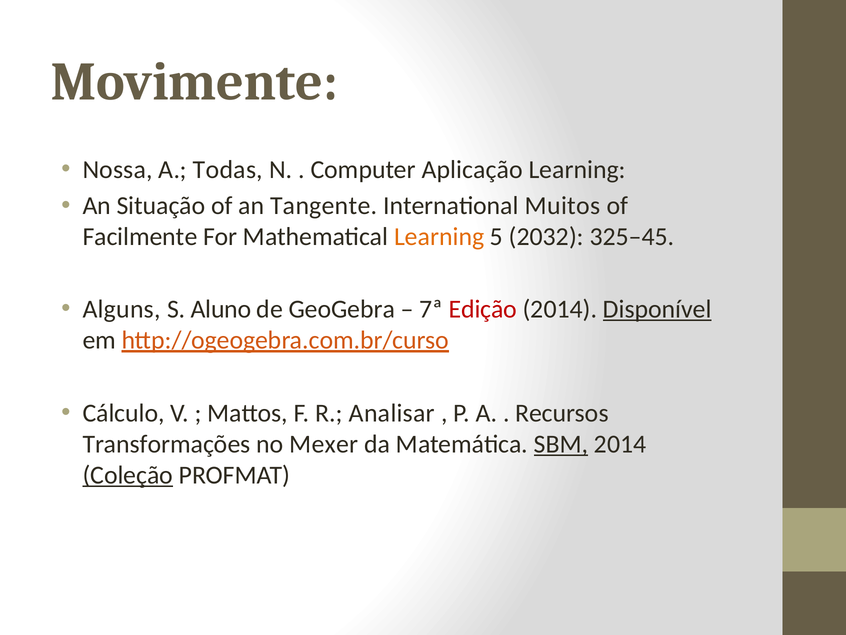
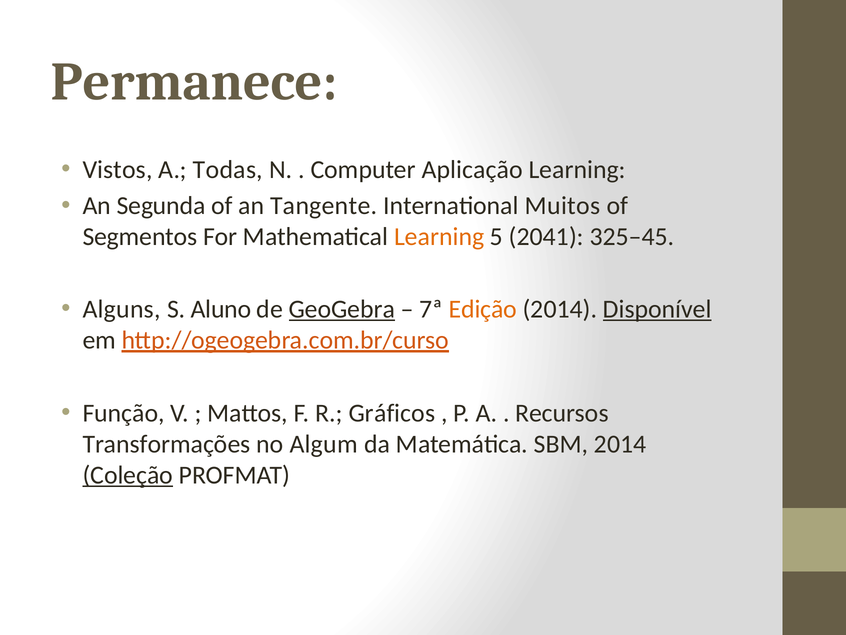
Movimente: Movimente -> Permanece
Nossa: Nossa -> Vistos
Situação: Situação -> Segunda
Facilmente: Facilmente -> Segmentos
2032: 2032 -> 2041
GeoGebra underline: none -> present
Edição colour: red -> orange
Cálculo: Cálculo -> Função
Analisar: Analisar -> Gráficos
Mexer: Mexer -> Algum
SBM underline: present -> none
